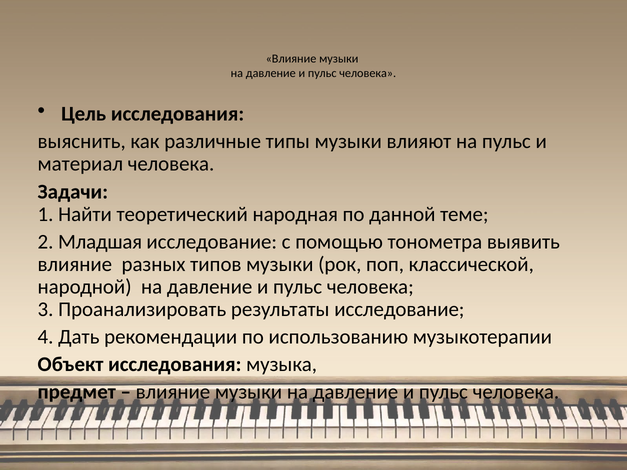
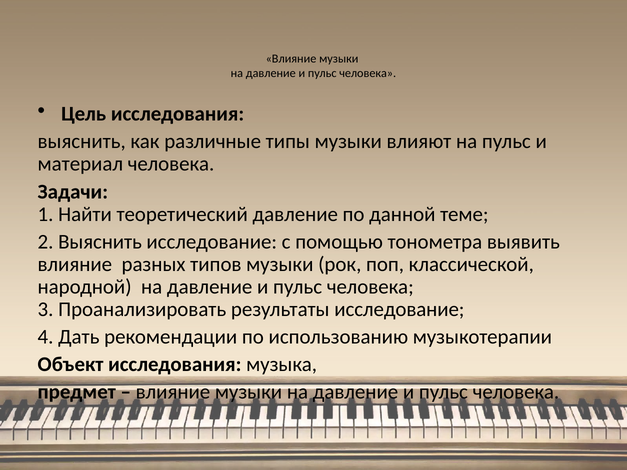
теоретический народная: народная -> давление
2 Младшая: Младшая -> Выяснить
